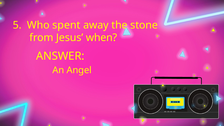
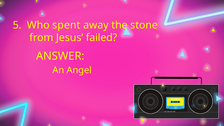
when: when -> failed
